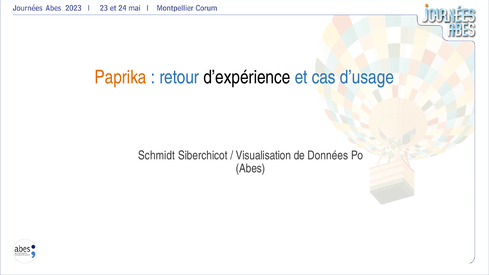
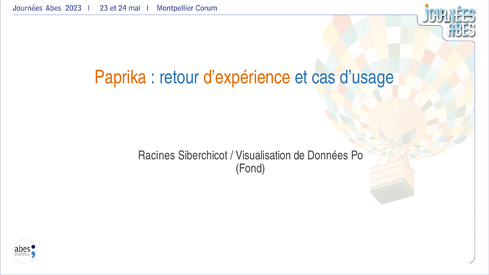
d’expérience colour: black -> orange
Schmidt: Schmidt -> Racines
Abes: Abes -> Fond
